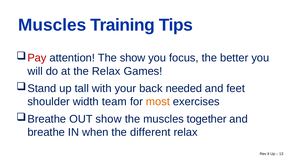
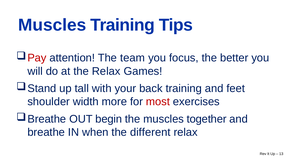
The show: show -> team
back needed: needed -> training
team: team -> more
most colour: orange -> red
OUT show: show -> begin
